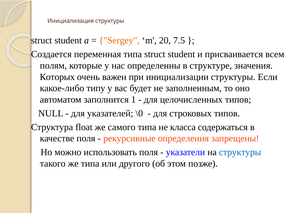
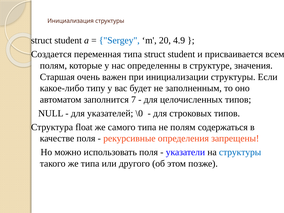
Sergey colour: orange -> blue
7.5: 7.5 -> 4.9
Которых: Которых -> Старшая
1: 1 -> 7
не класса: класса -> полям
